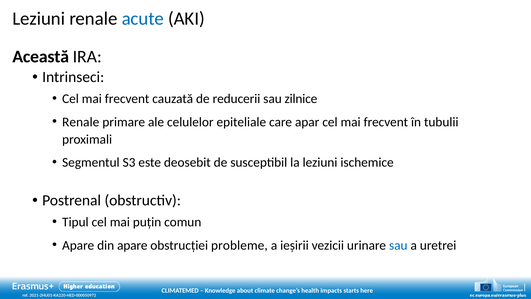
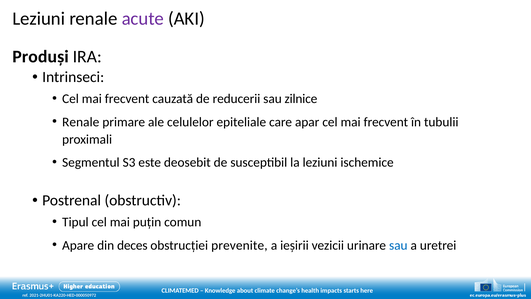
acute colour: blue -> purple
Această: Această -> Produși
din apare: apare -> deces
probleme: probleme -> prevenite
